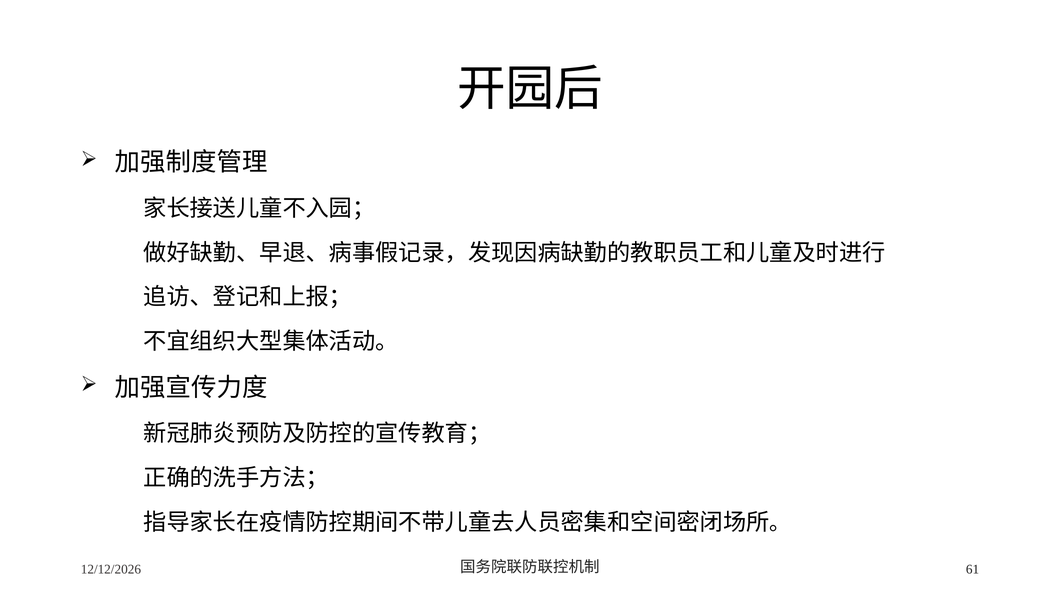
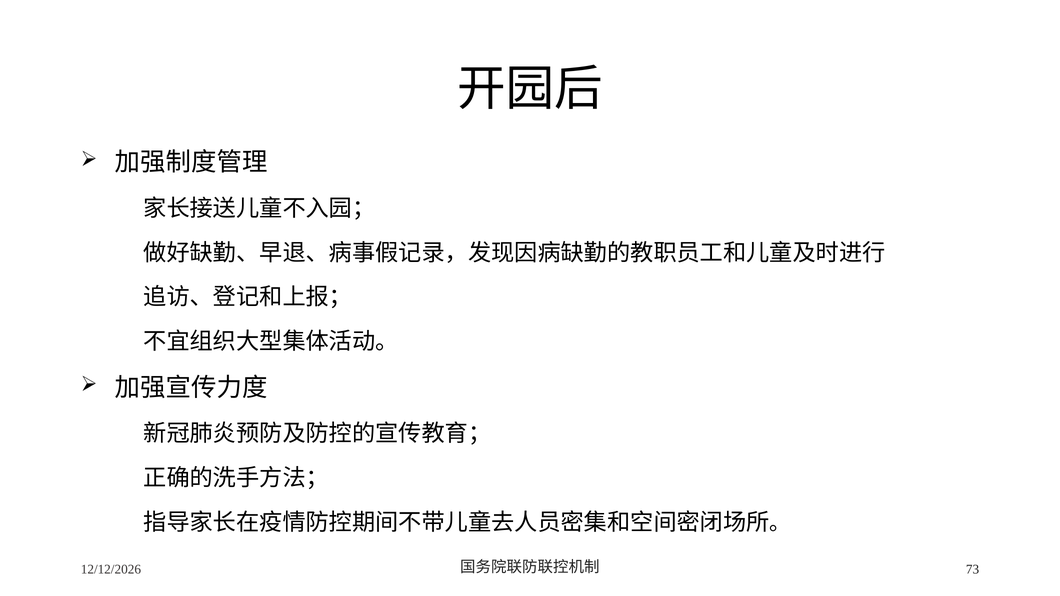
61: 61 -> 73
